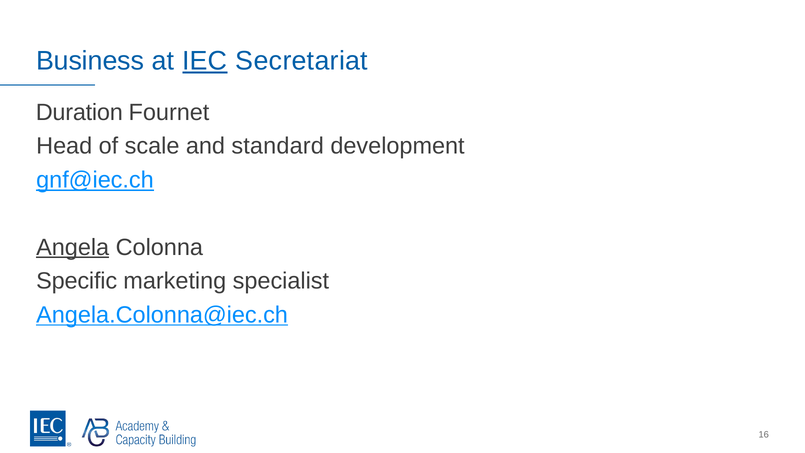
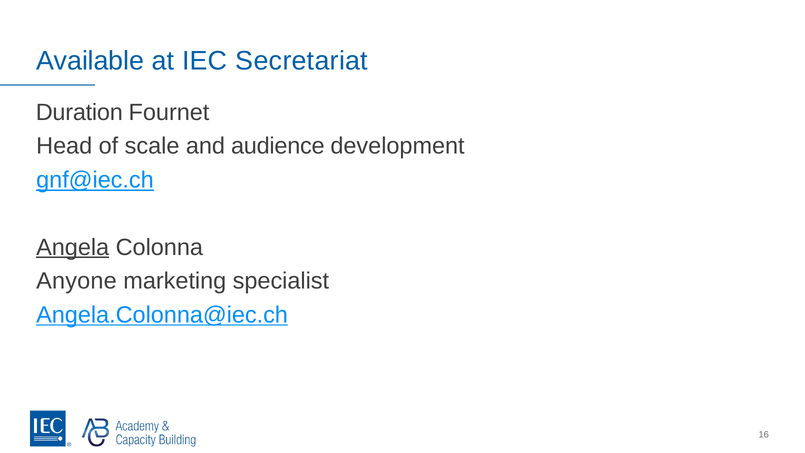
Business: Business -> Available
IEC underline: present -> none
standard: standard -> audience
Specific: Specific -> Anyone
